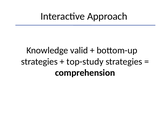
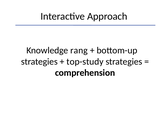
valid: valid -> rang
